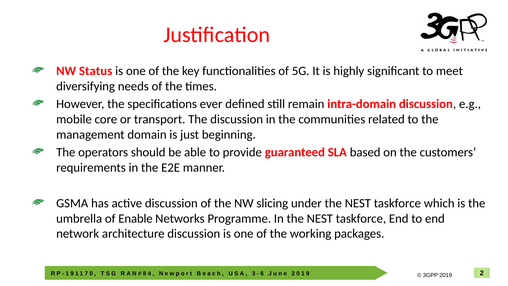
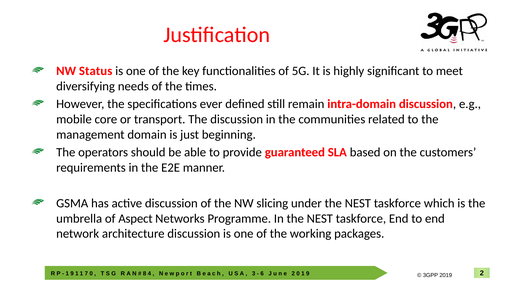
Enable: Enable -> Aspect
